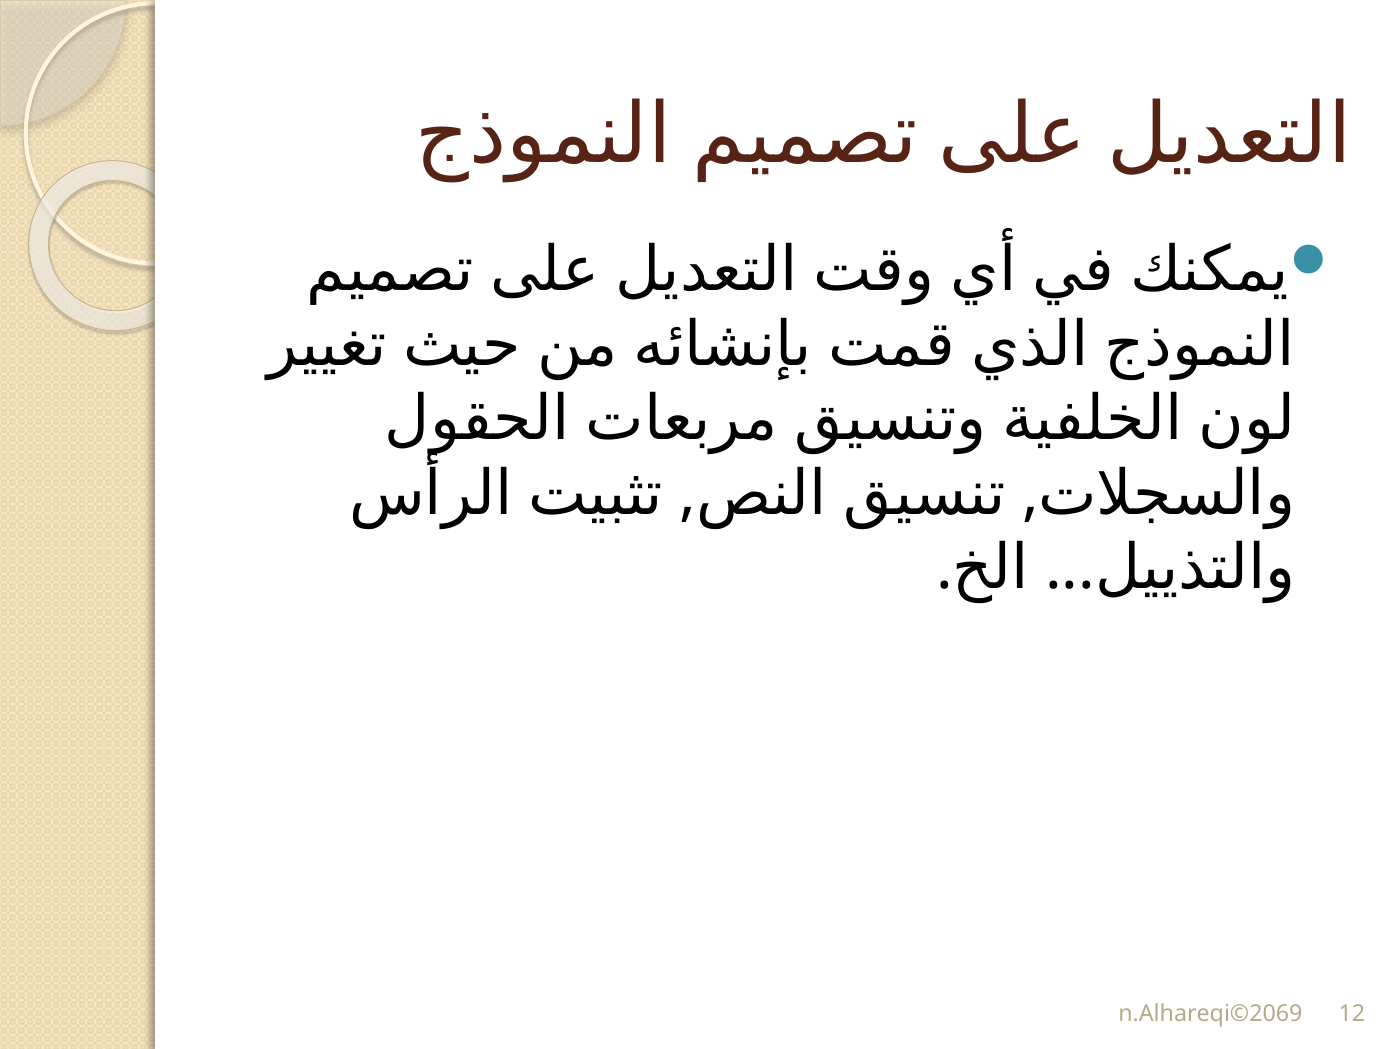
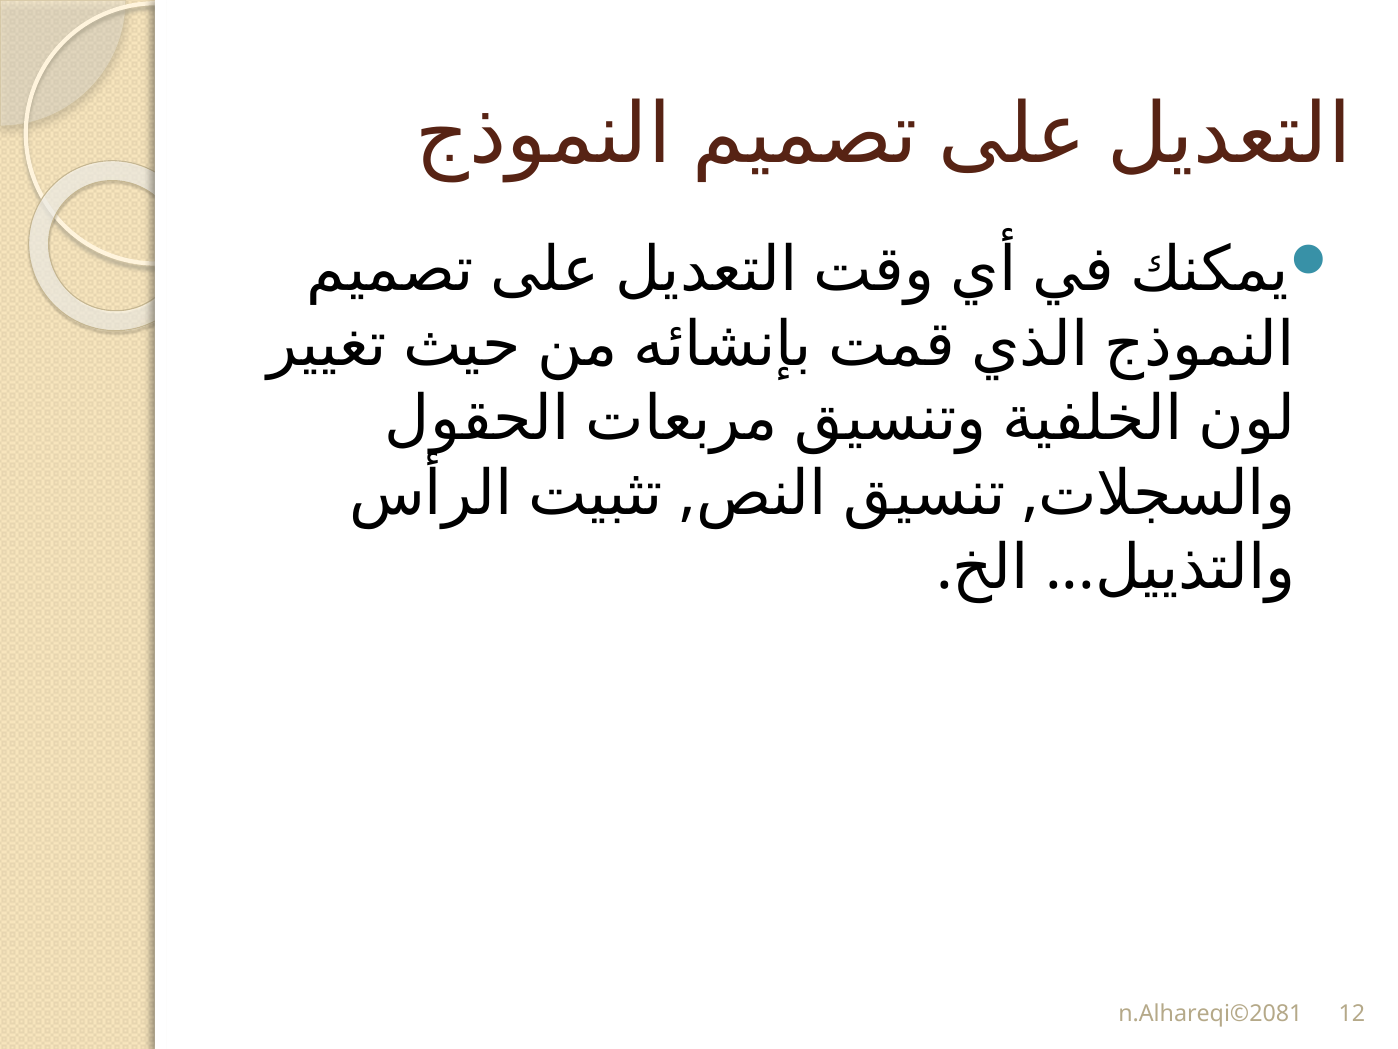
n.Alhareqi©2069: n.Alhareqi©2069 -> n.Alhareqi©2081
